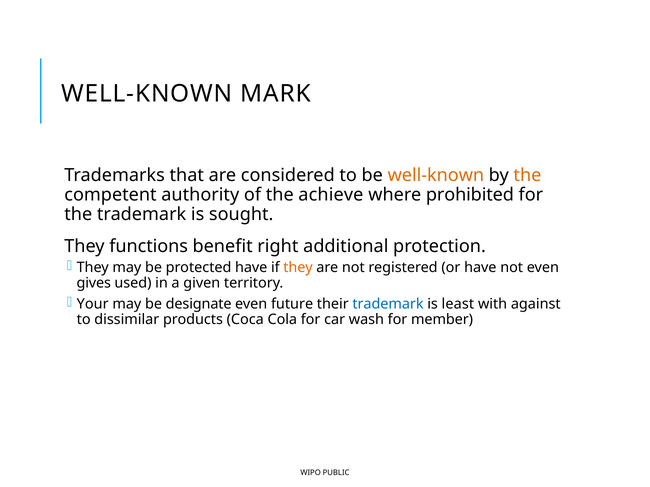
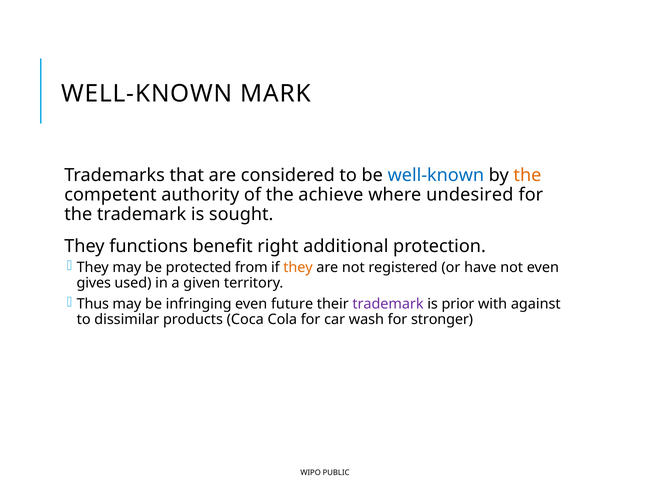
well-known at (436, 175) colour: orange -> blue
prohibited: prohibited -> undesired
protected have: have -> from
Your: Your -> Thus
designate: designate -> infringing
trademark at (388, 304) colour: blue -> purple
least: least -> prior
member: member -> stronger
